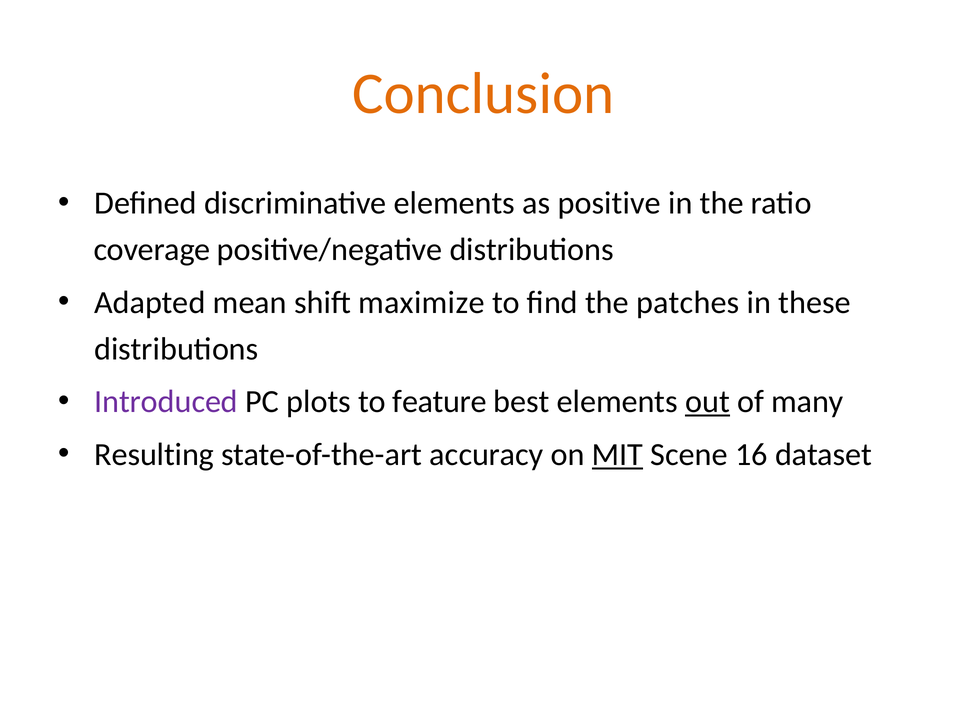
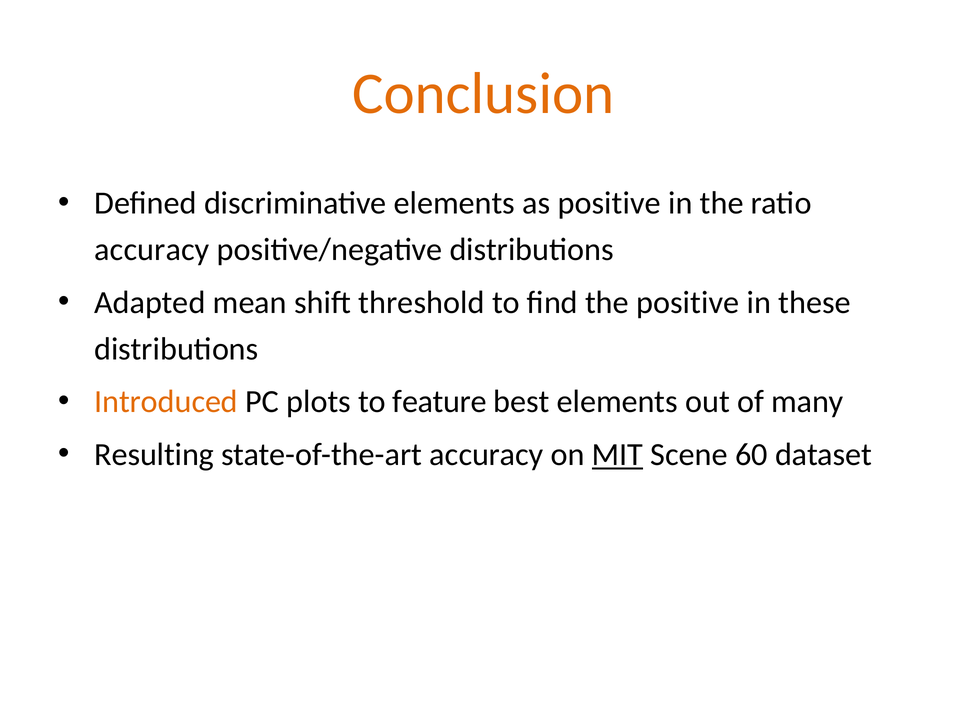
coverage at (152, 250): coverage -> accuracy
maximize: maximize -> threshold
the patches: patches -> positive
Introduced colour: purple -> orange
out underline: present -> none
16: 16 -> 60
